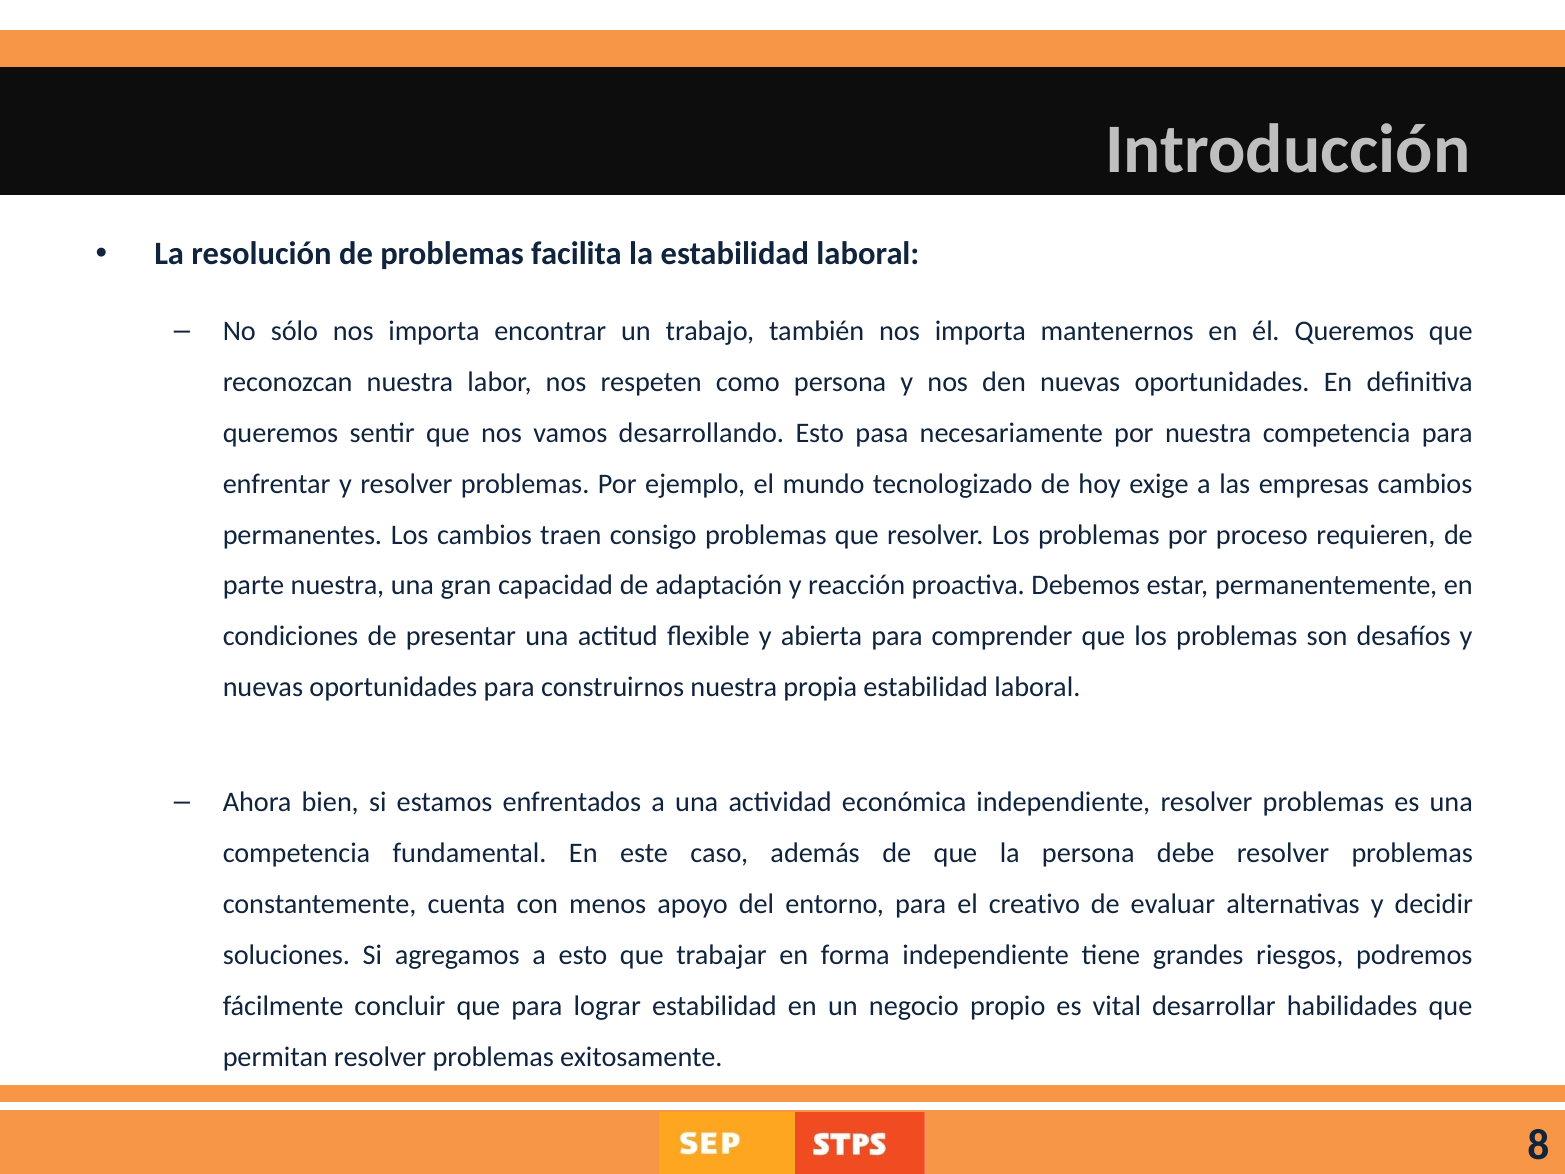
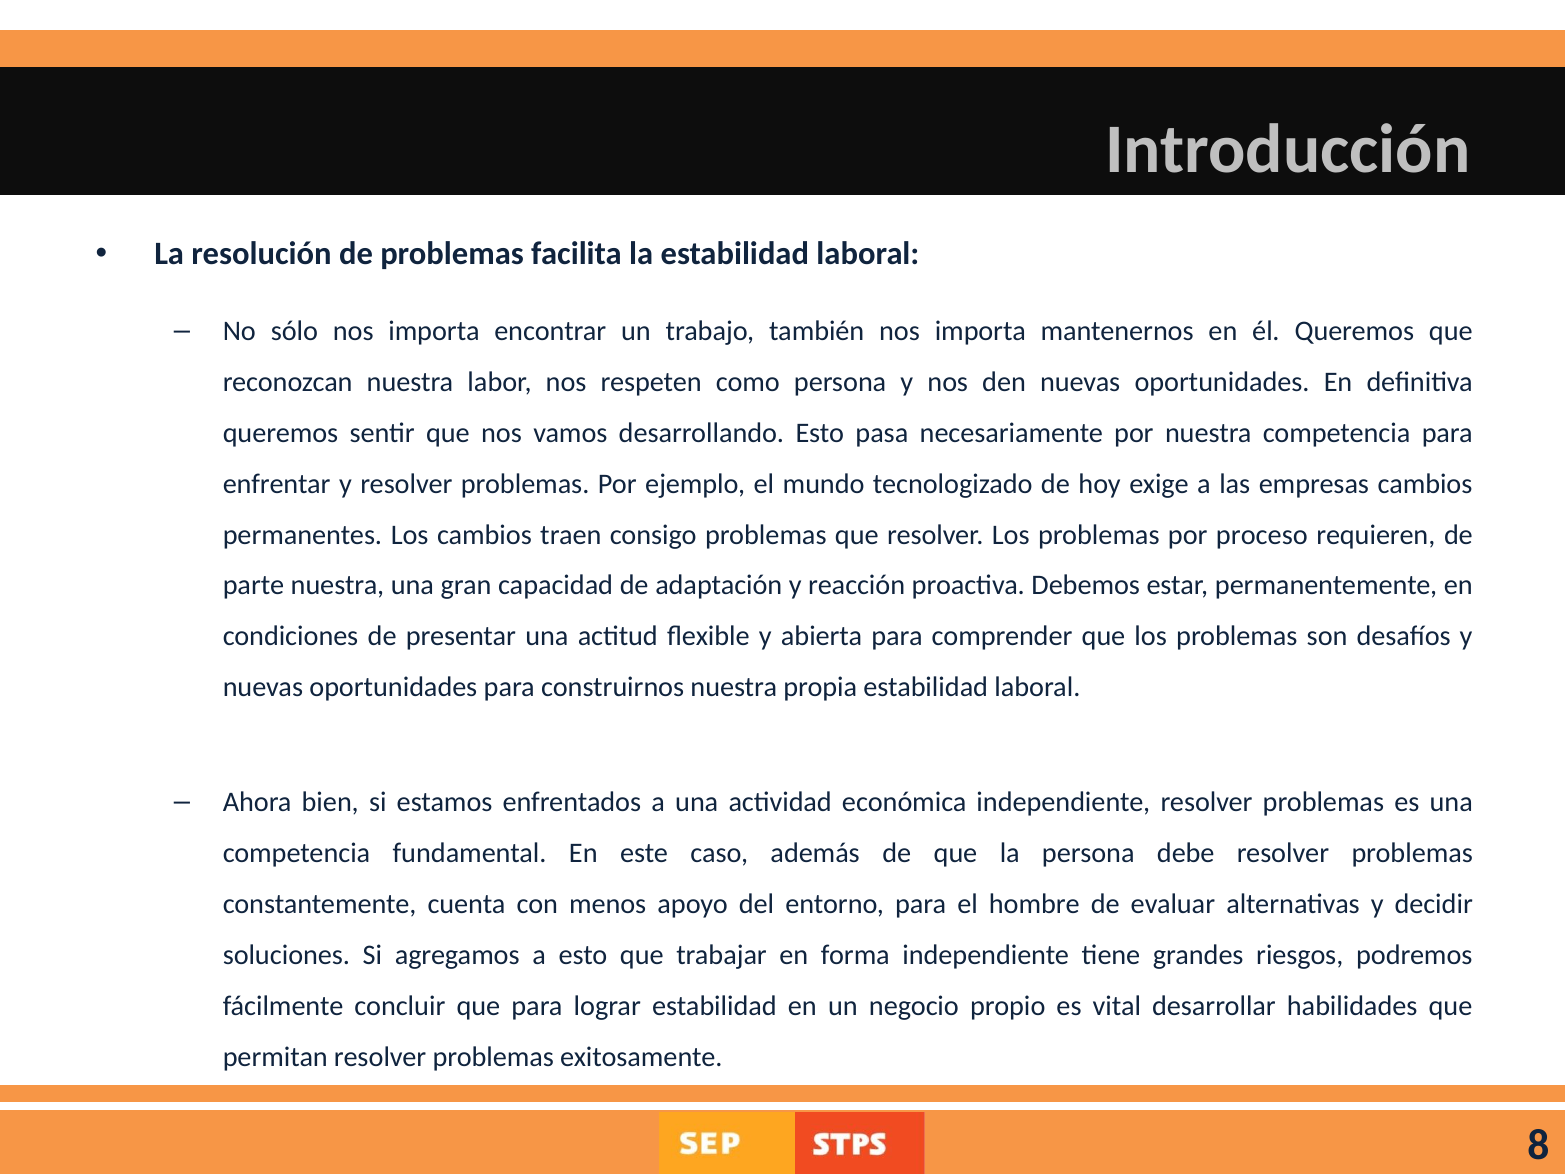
creativo: creativo -> hombre
